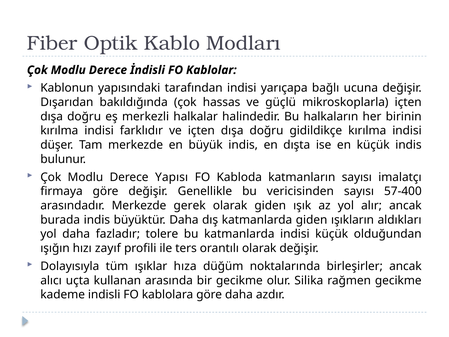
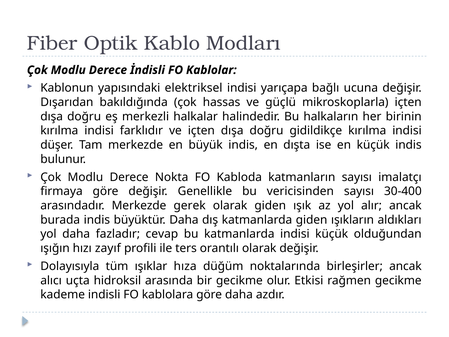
tarafından: tarafından -> elektriksel
Yapısı: Yapısı -> Nokta
57-400: 57-400 -> 30-400
tolere: tolere -> cevap
kullanan: kullanan -> hidroksil
Silika: Silika -> Etkisi
